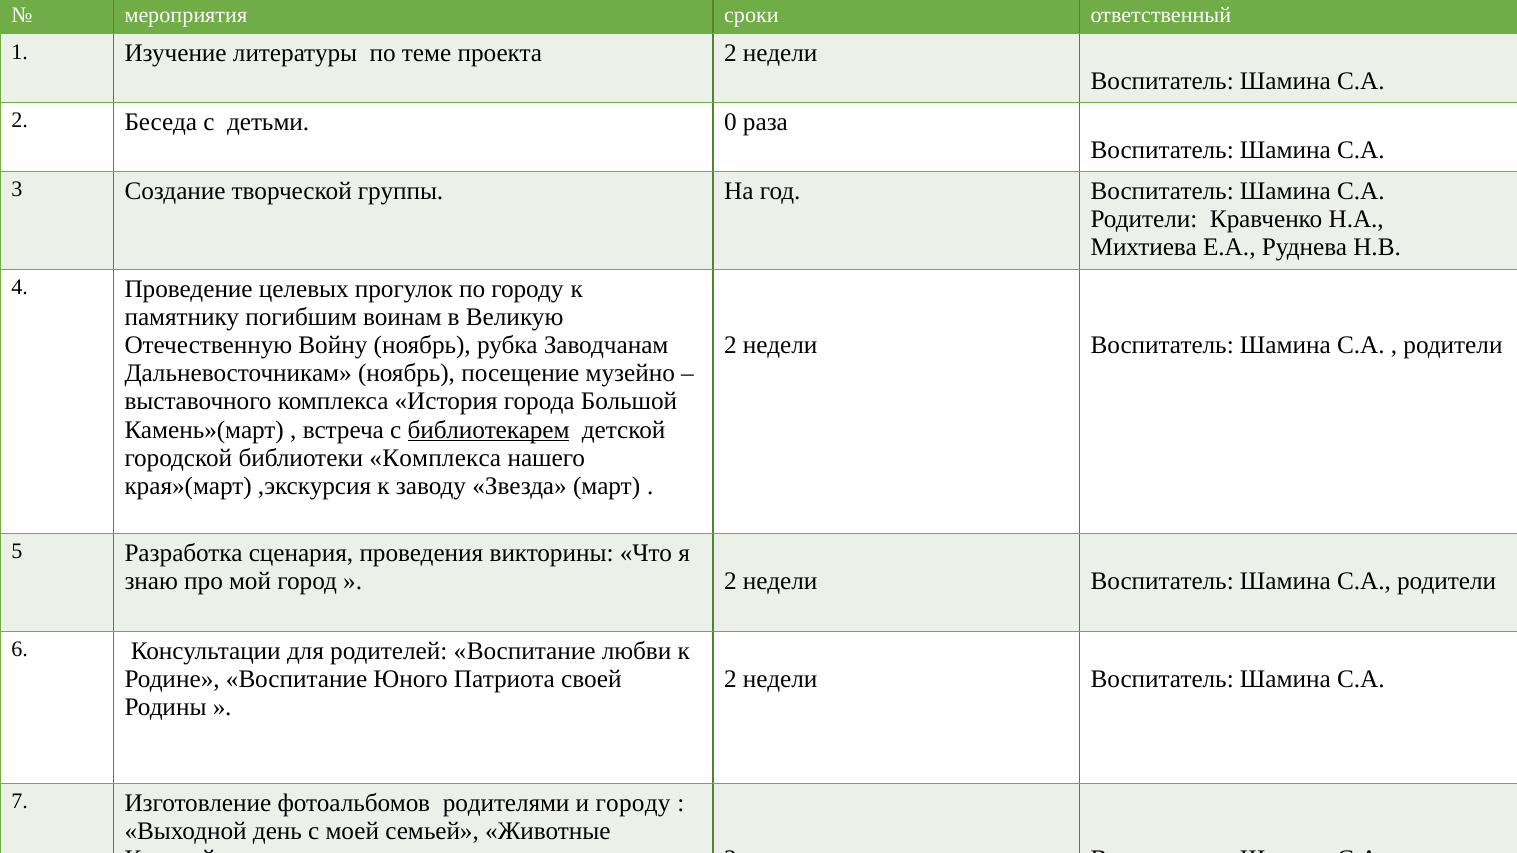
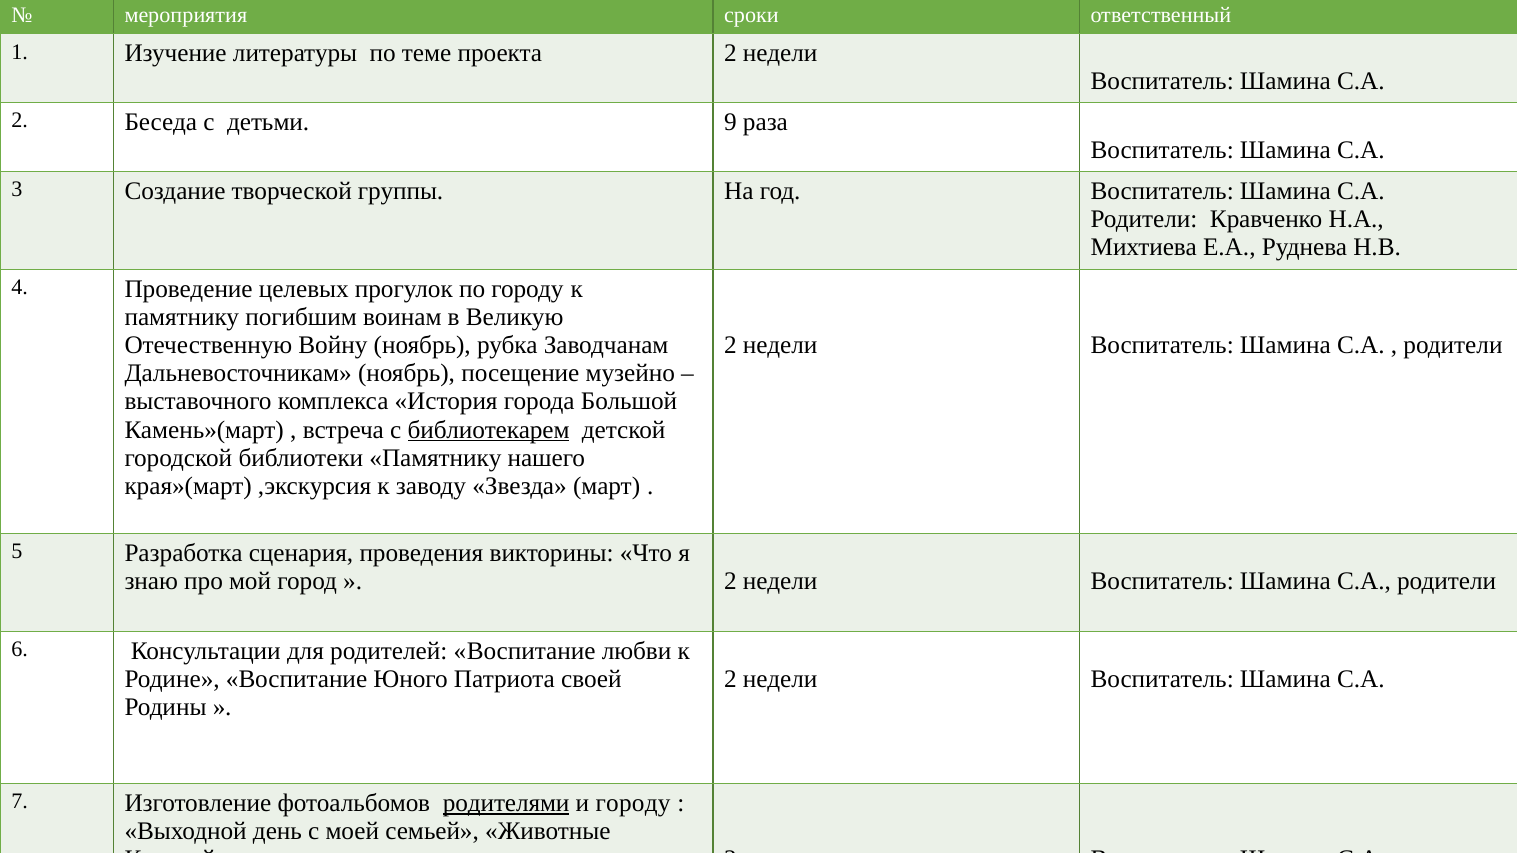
0: 0 -> 9
библиотеки Комплекса: Комплекса -> Памятнику
родителями underline: none -> present
